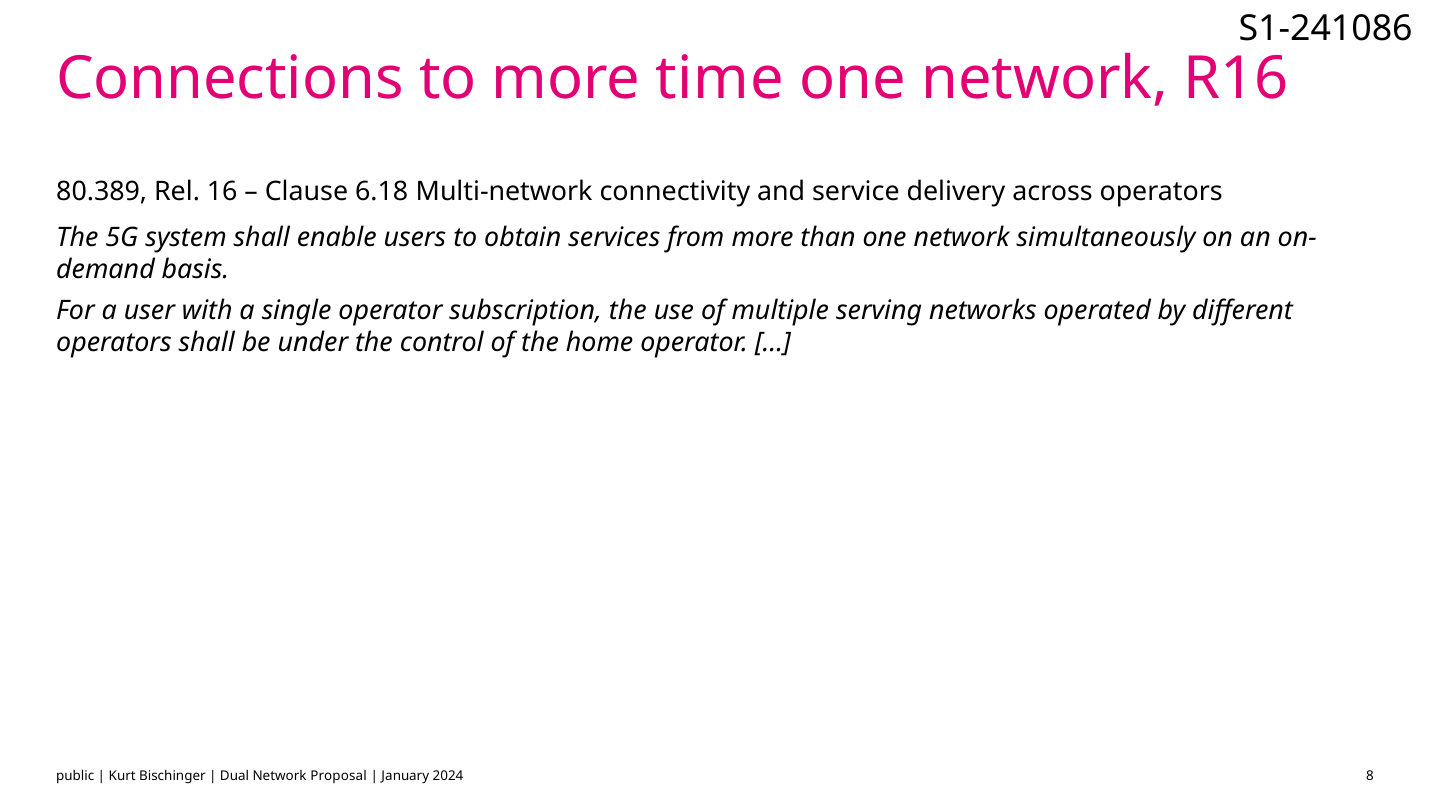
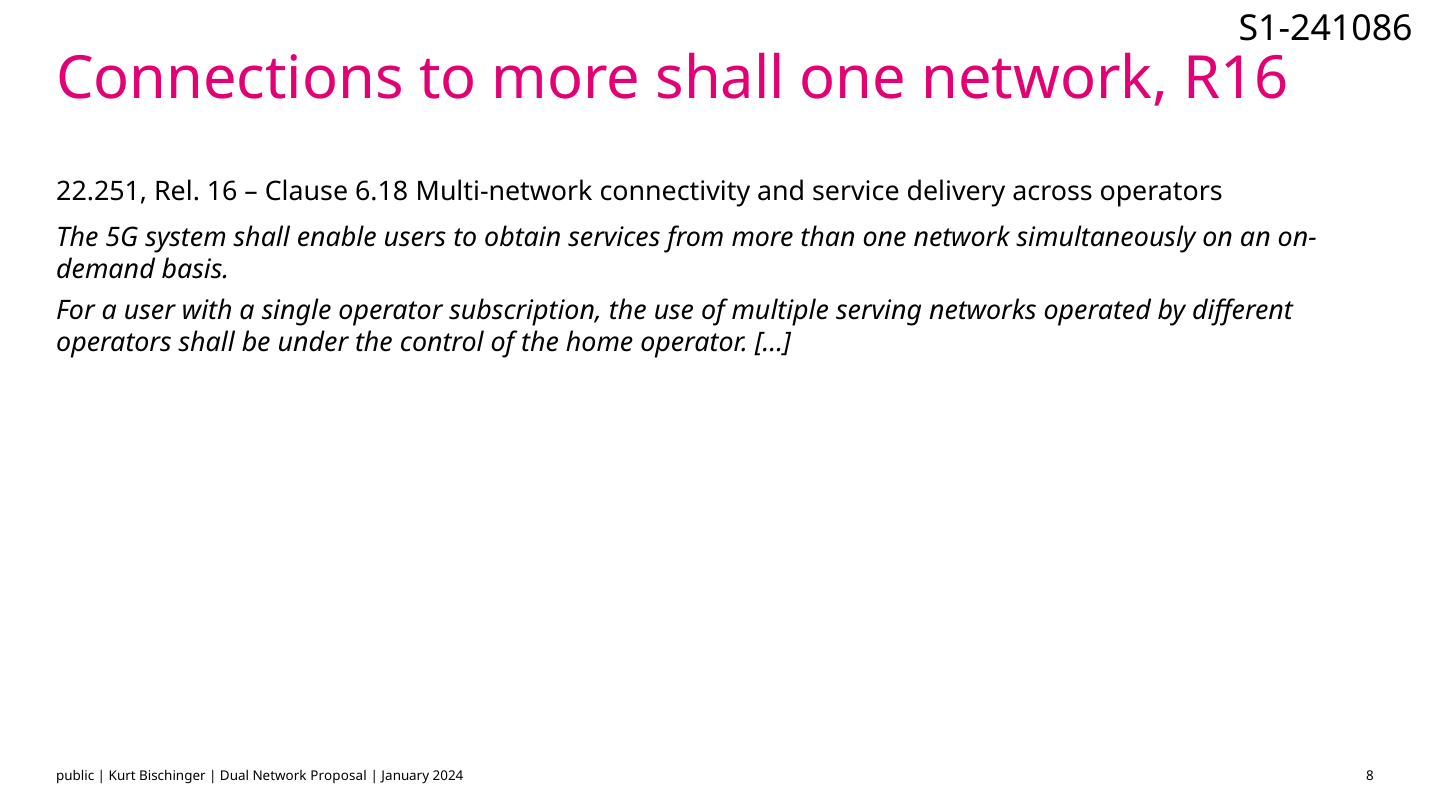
more time: time -> shall
80.389: 80.389 -> 22.251
